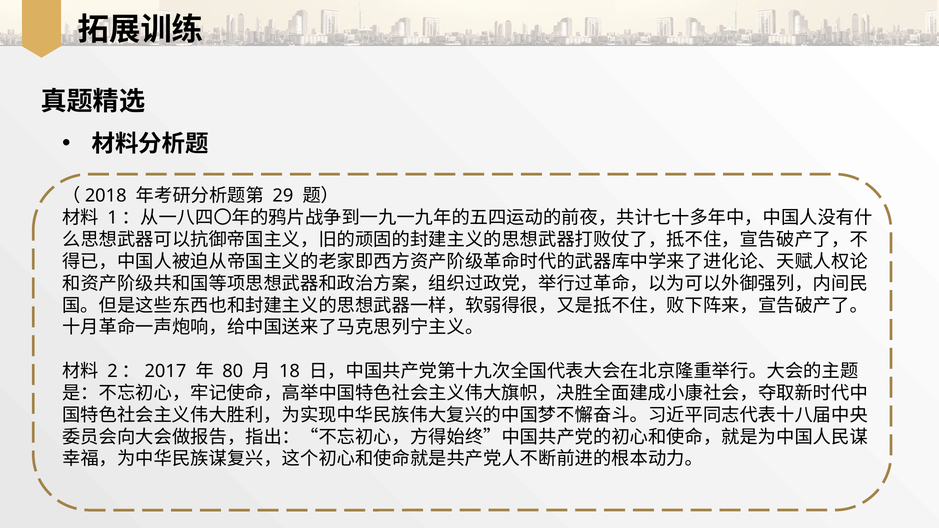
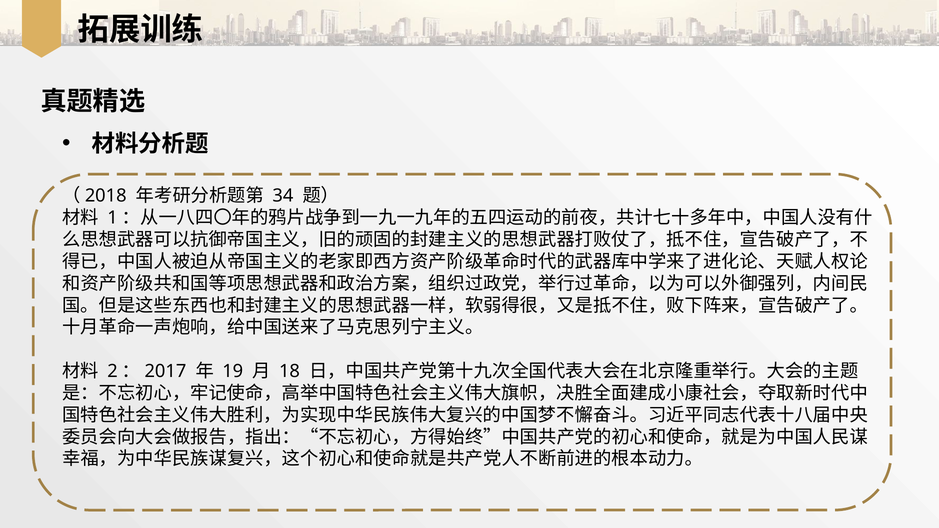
29: 29 -> 34
80: 80 -> 19
